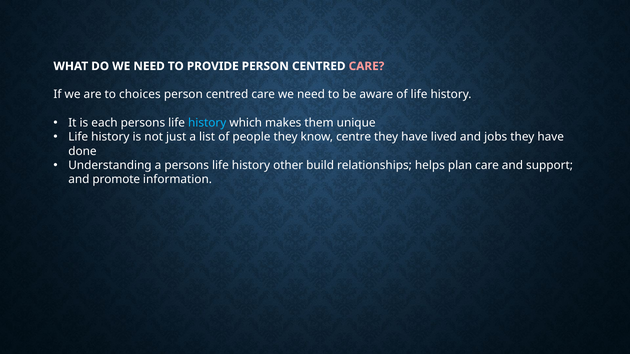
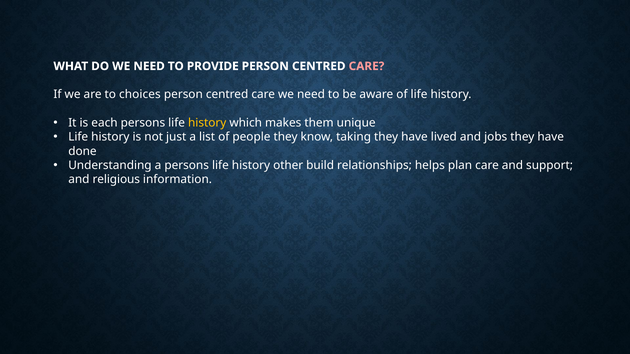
history at (207, 123) colour: light blue -> yellow
centre: centre -> taking
promote: promote -> religious
